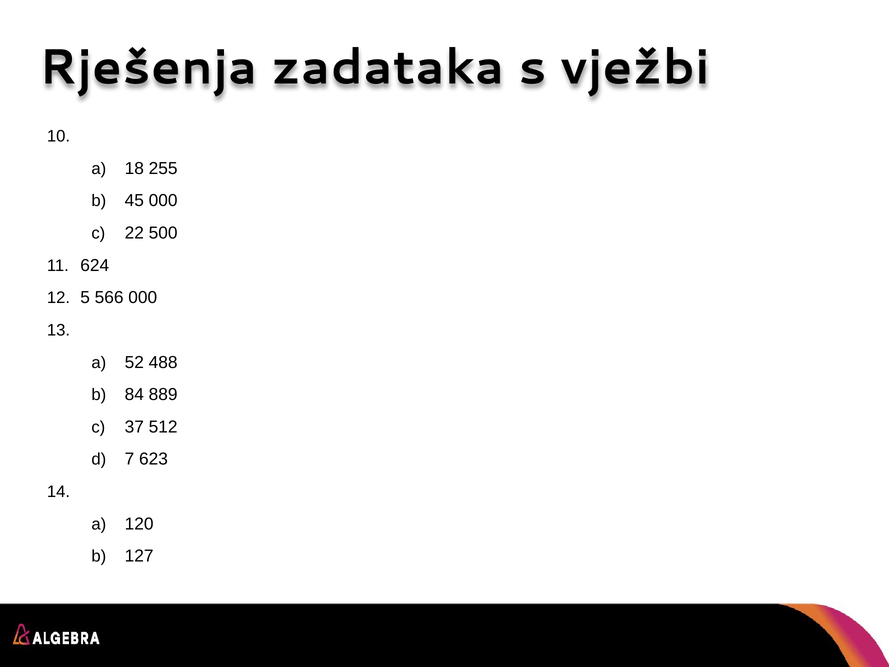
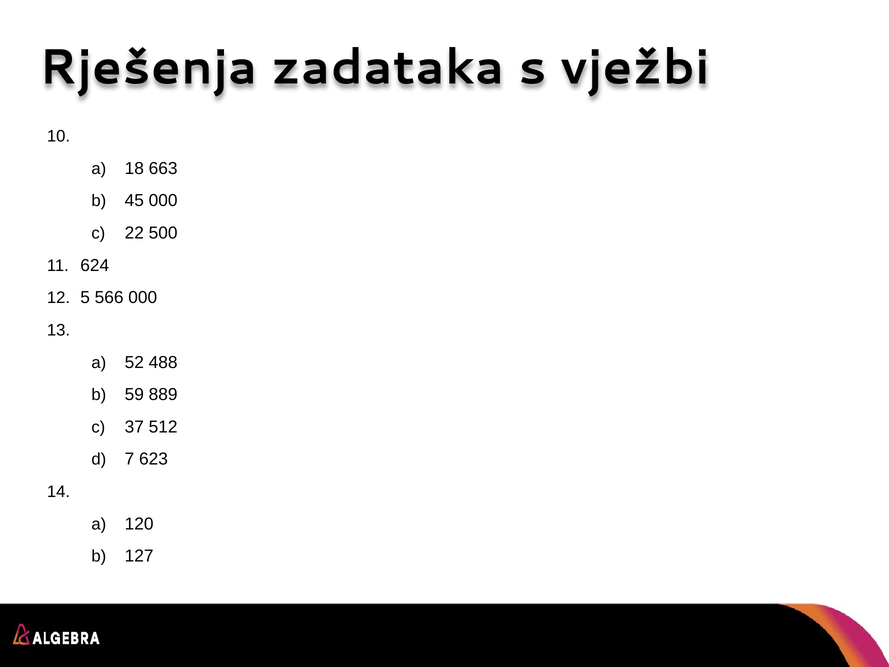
255: 255 -> 663
84: 84 -> 59
